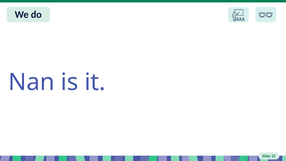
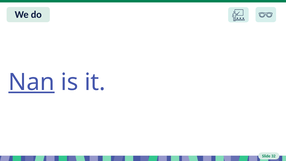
Nan underline: none -> present
